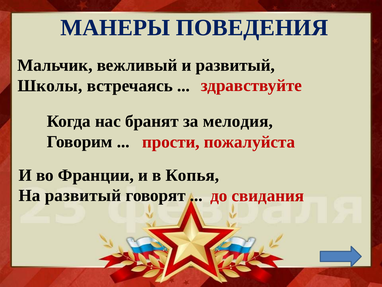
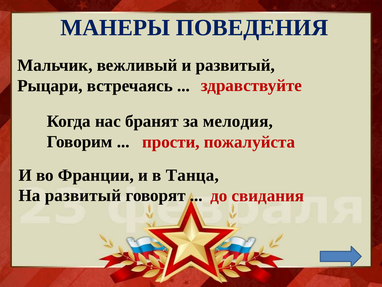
Школы: Школы -> Рыцари
Копья: Копья -> Танца
